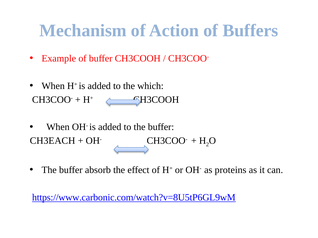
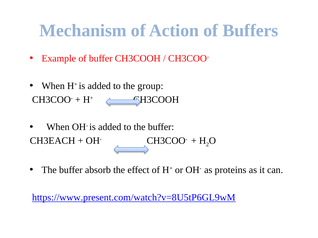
which: which -> group
https://www.carbonic.com/watch?v=8U5tP6GL9wM: https://www.carbonic.com/watch?v=8U5tP6GL9wM -> https://www.present.com/watch?v=8U5tP6GL9wM
